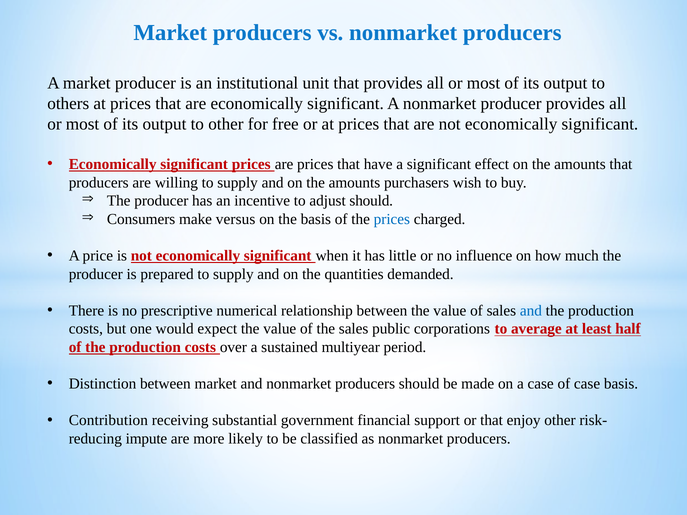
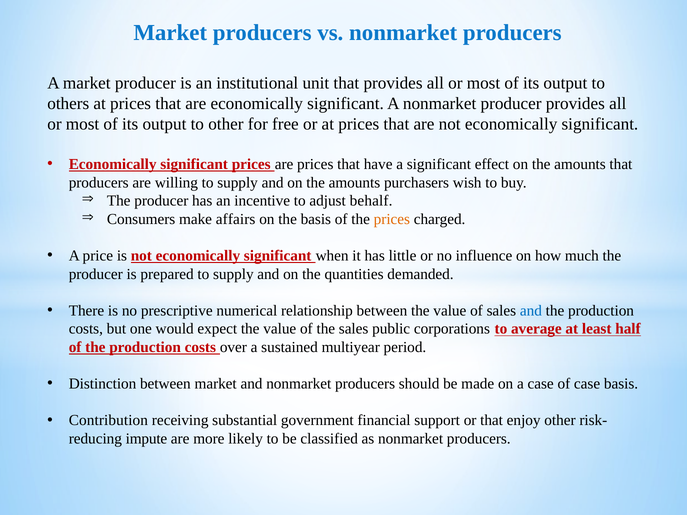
adjust should: should -> behalf
versus: versus -> affairs
prices at (392, 219) colour: blue -> orange
